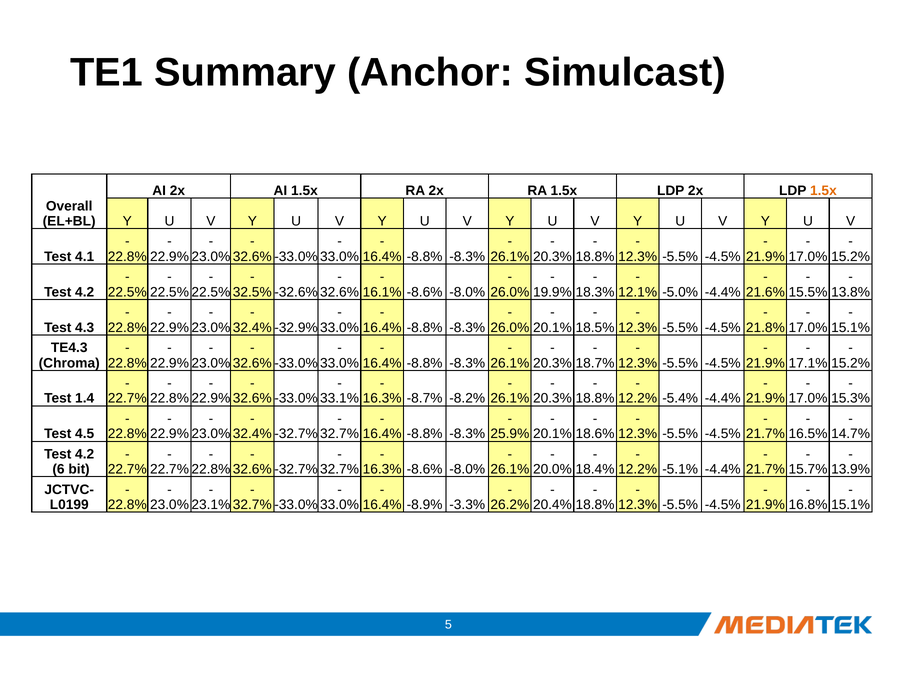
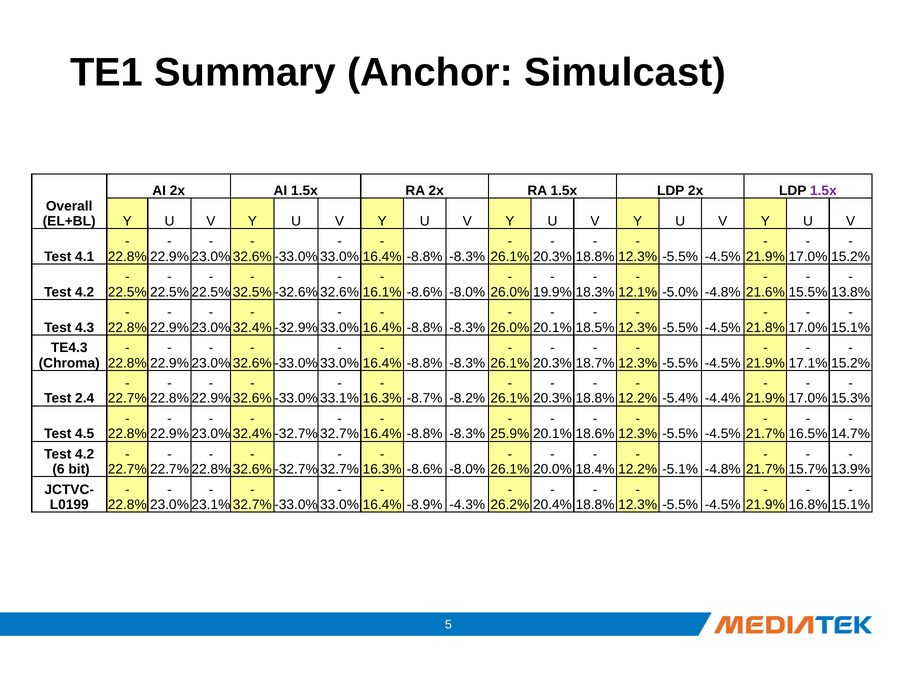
1.5x at (823, 191) colour: orange -> purple
-5.0% -4.4%: -4.4% -> -4.8%
1.4: 1.4 -> 2.4
-5.1% -4.4%: -4.4% -> -4.8%
-3.3%: -3.3% -> -4.3%
